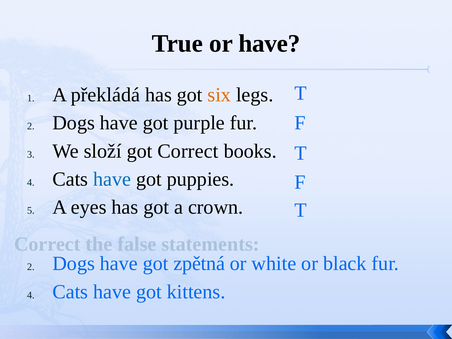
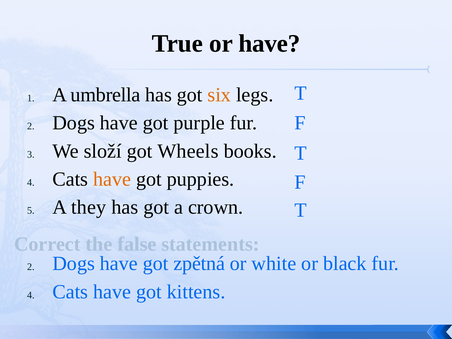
překládá: překládá -> umbrella
got Correct: Correct -> Wheels
have at (112, 179) colour: blue -> orange
eyes: eyes -> they
